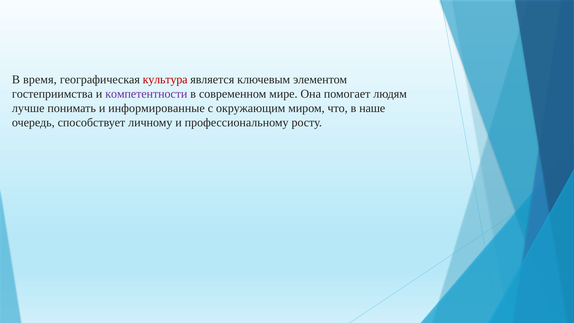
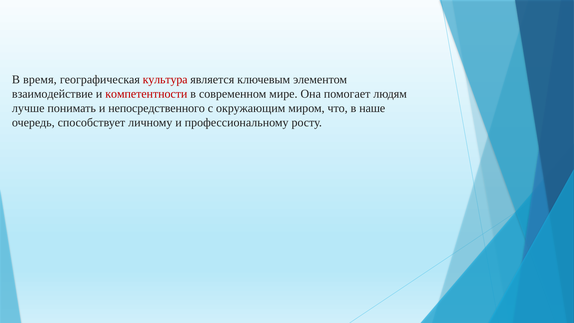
гостеприимства: гостеприимства -> взаимодействие
компетентности colour: purple -> red
информированные: информированные -> непосредственного
